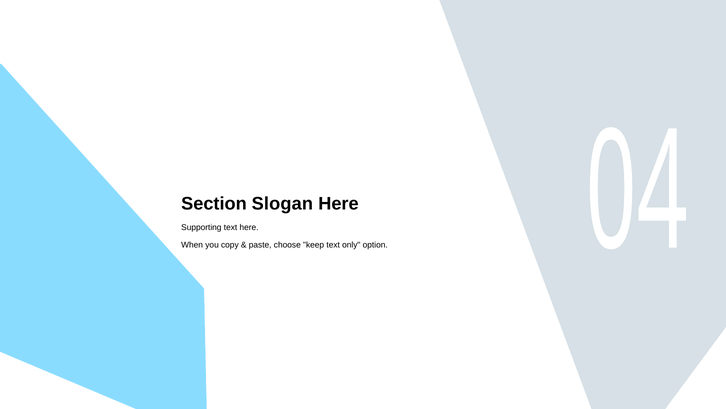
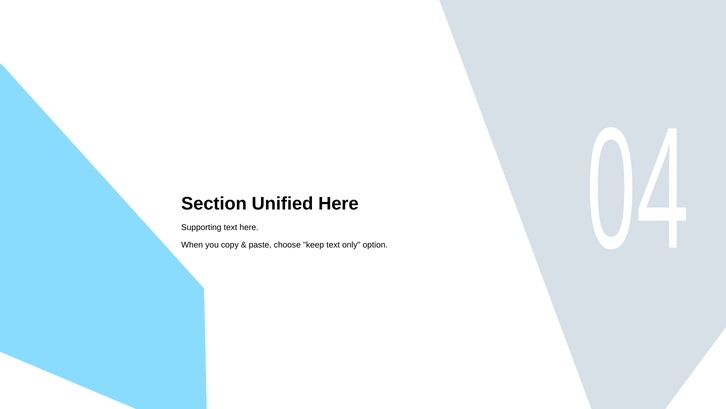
Slogan: Slogan -> Unified
